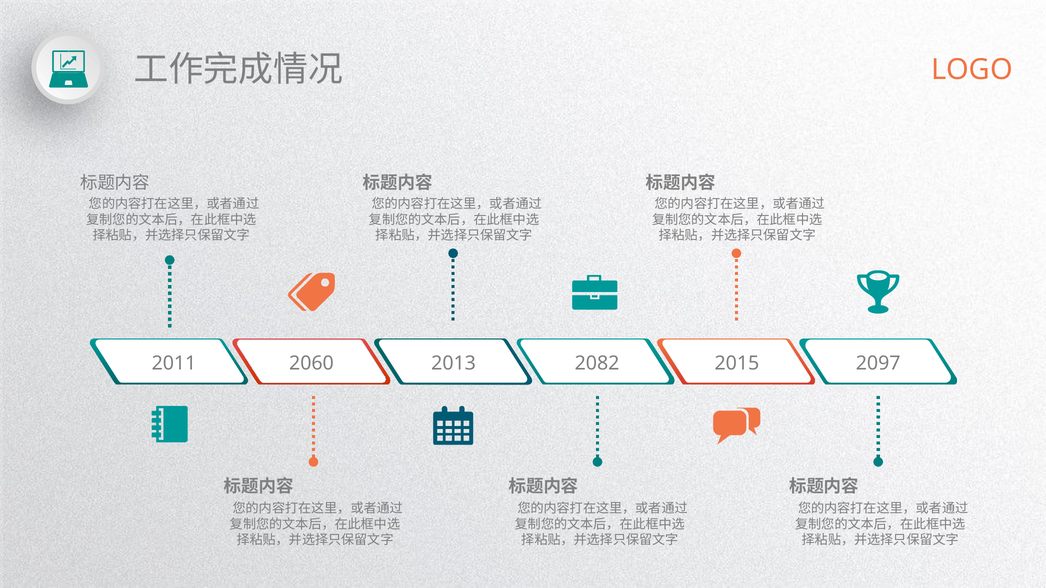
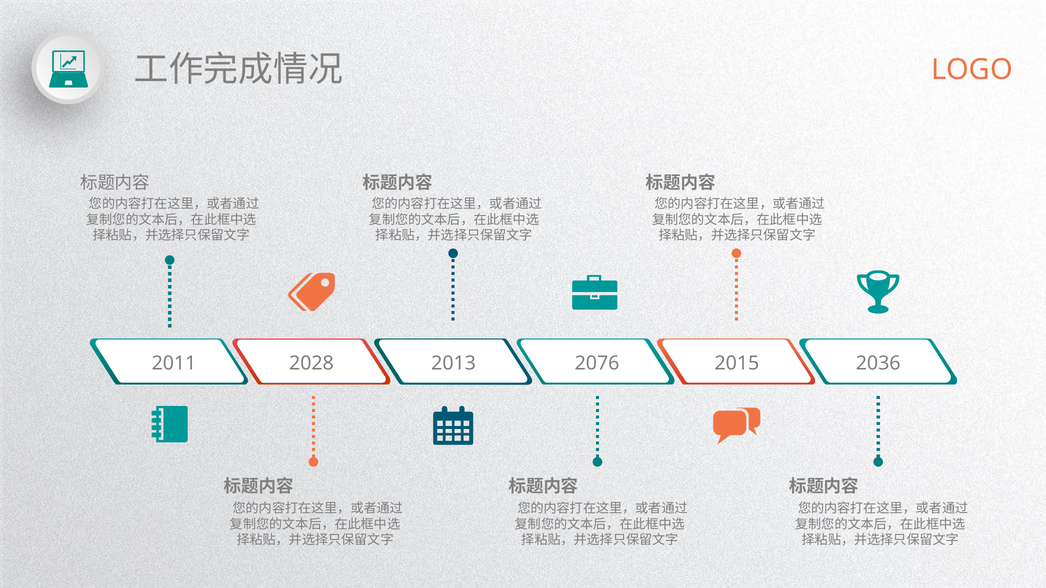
2060: 2060 -> 2028
2082: 2082 -> 2076
2097: 2097 -> 2036
